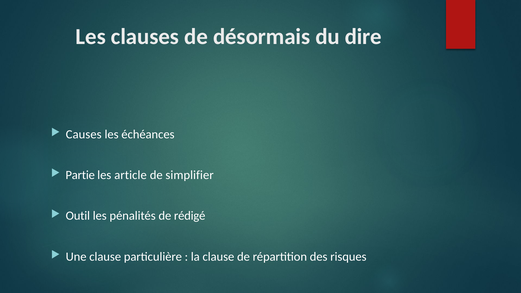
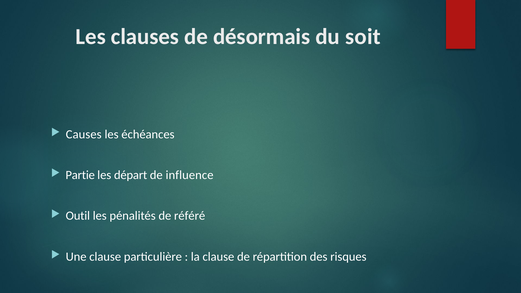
dire: dire -> soit
article: article -> départ
simplifier: simplifier -> influence
rédigé: rédigé -> référé
